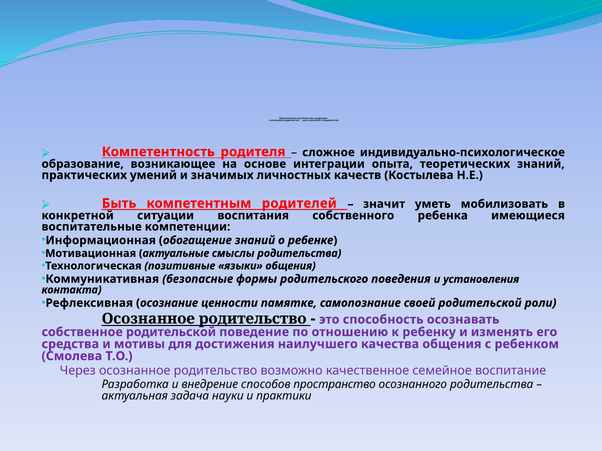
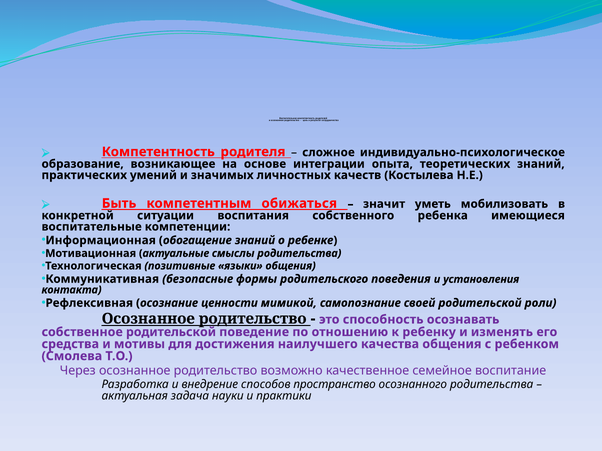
компетентным родителей: родителей -> обижаться
памятке: памятке -> мимикой
